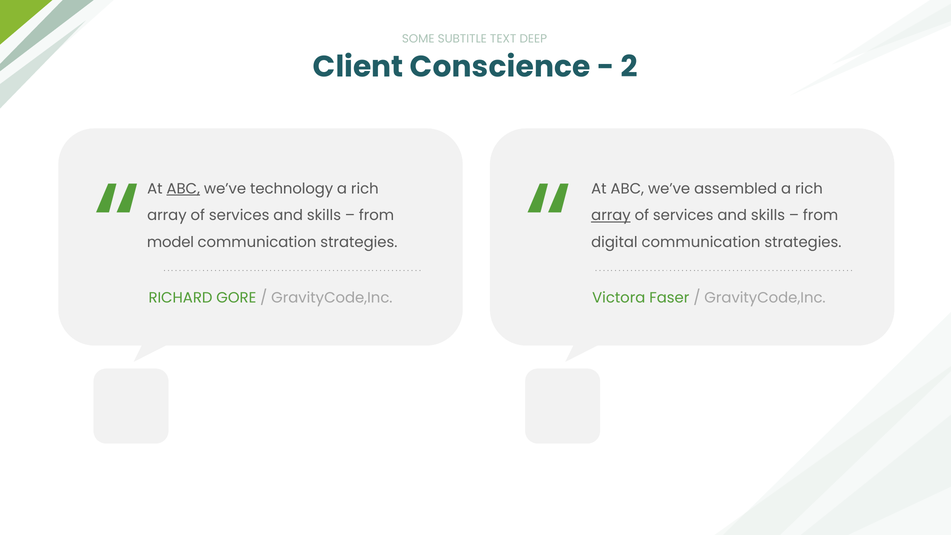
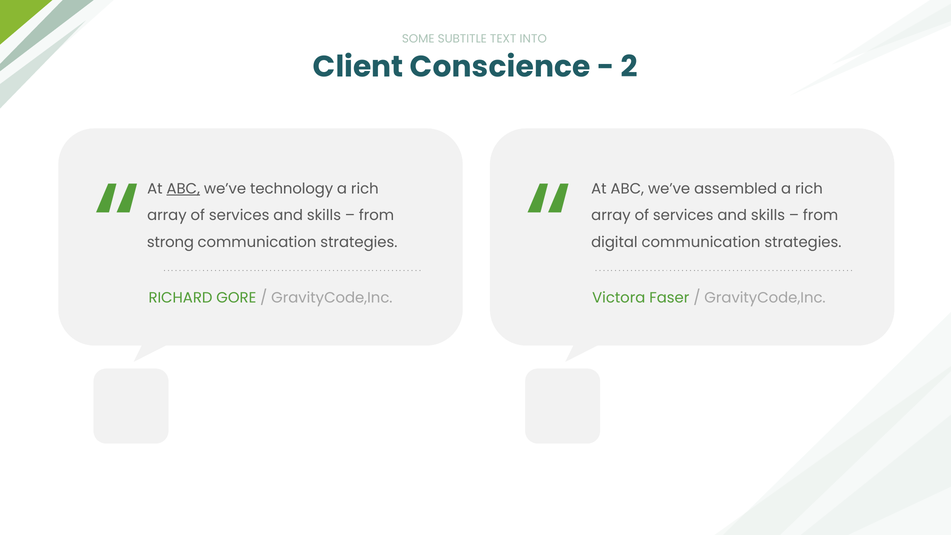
DEEP: DEEP -> INTO
array at (611, 216) underline: present -> none
model: model -> strong
